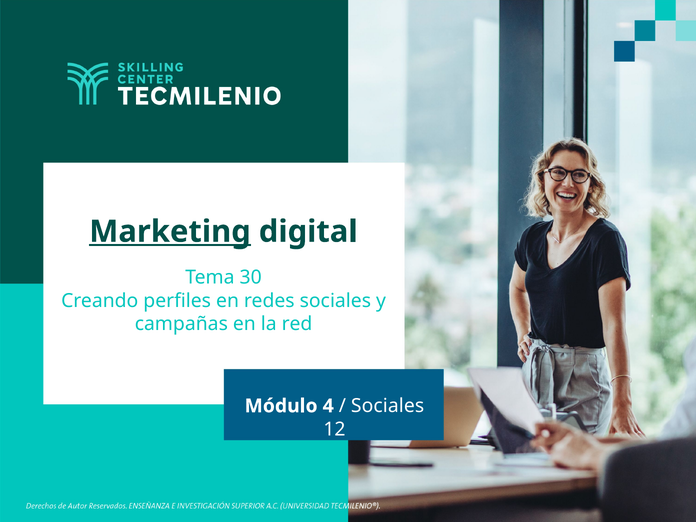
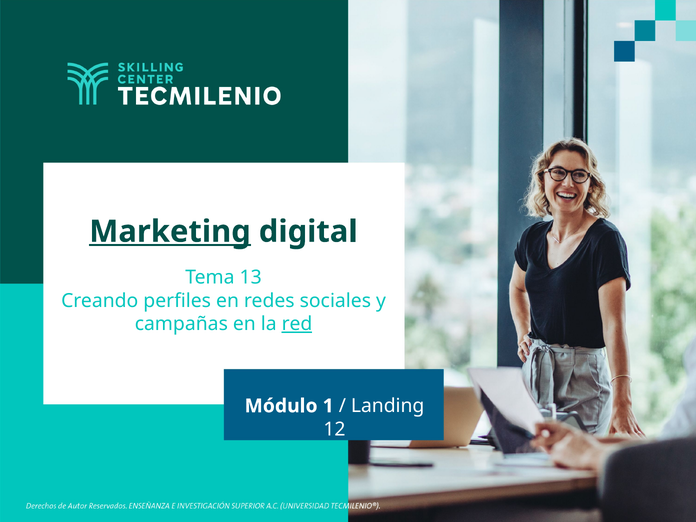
30: 30 -> 13
red underline: none -> present
4: 4 -> 1
Sociales at (388, 406): Sociales -> Landing
